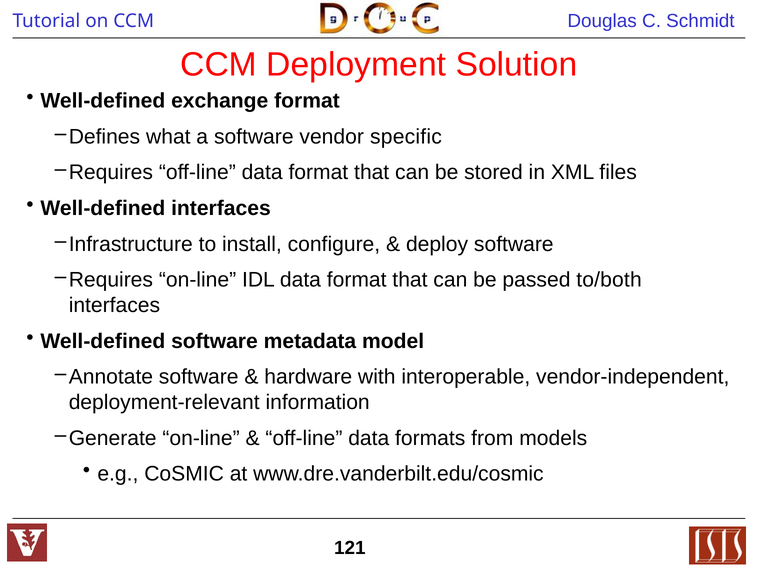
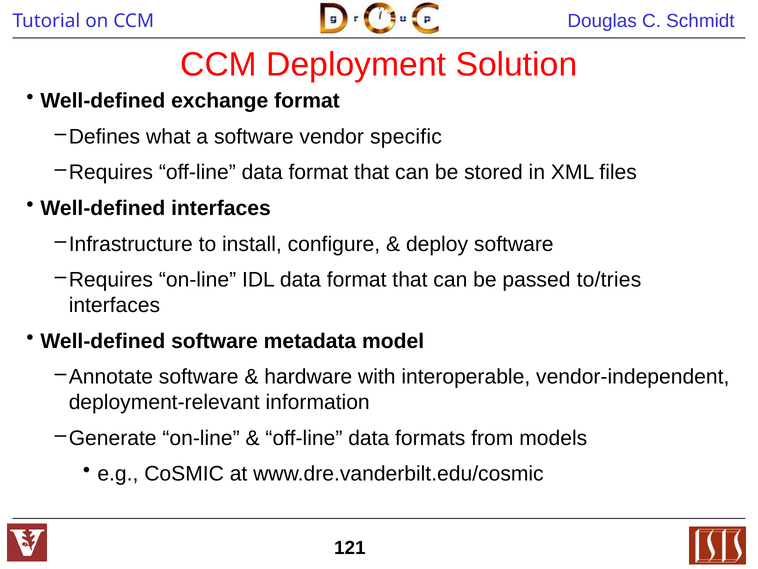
to/both: to/both -> to/tries
